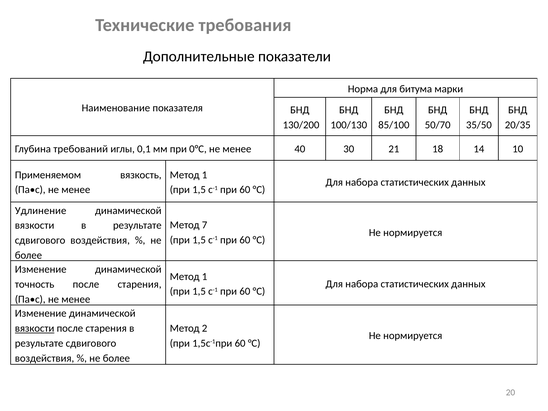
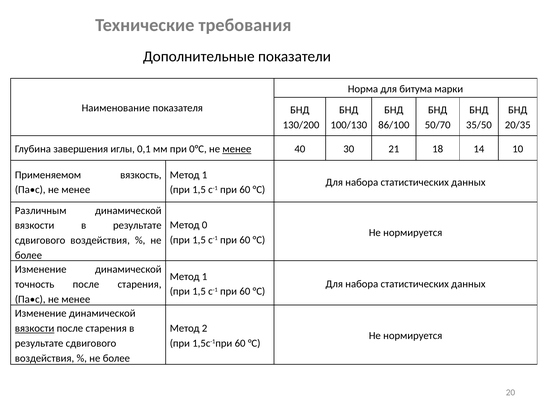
85/100: 85/100 -> 86/100
требований: требований -> завершения
менее at (237, 149) underline: none -> present
Удлинение: Удлинение -> Различным
7: 7 -> 0
